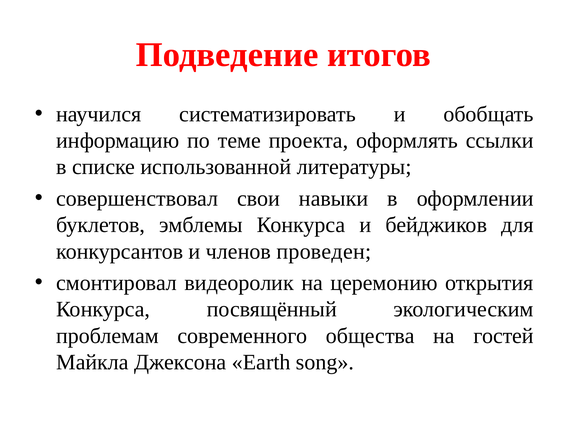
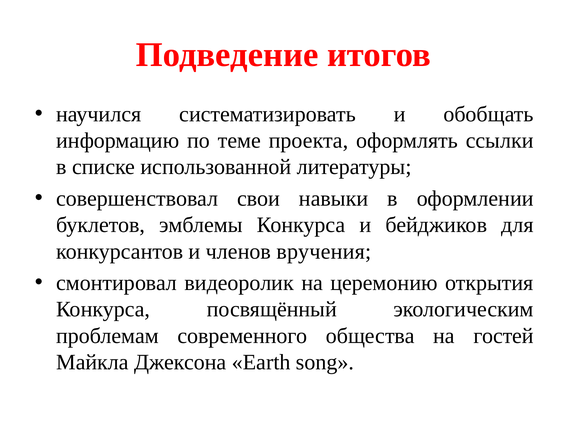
проведен: проведен -> вручения
